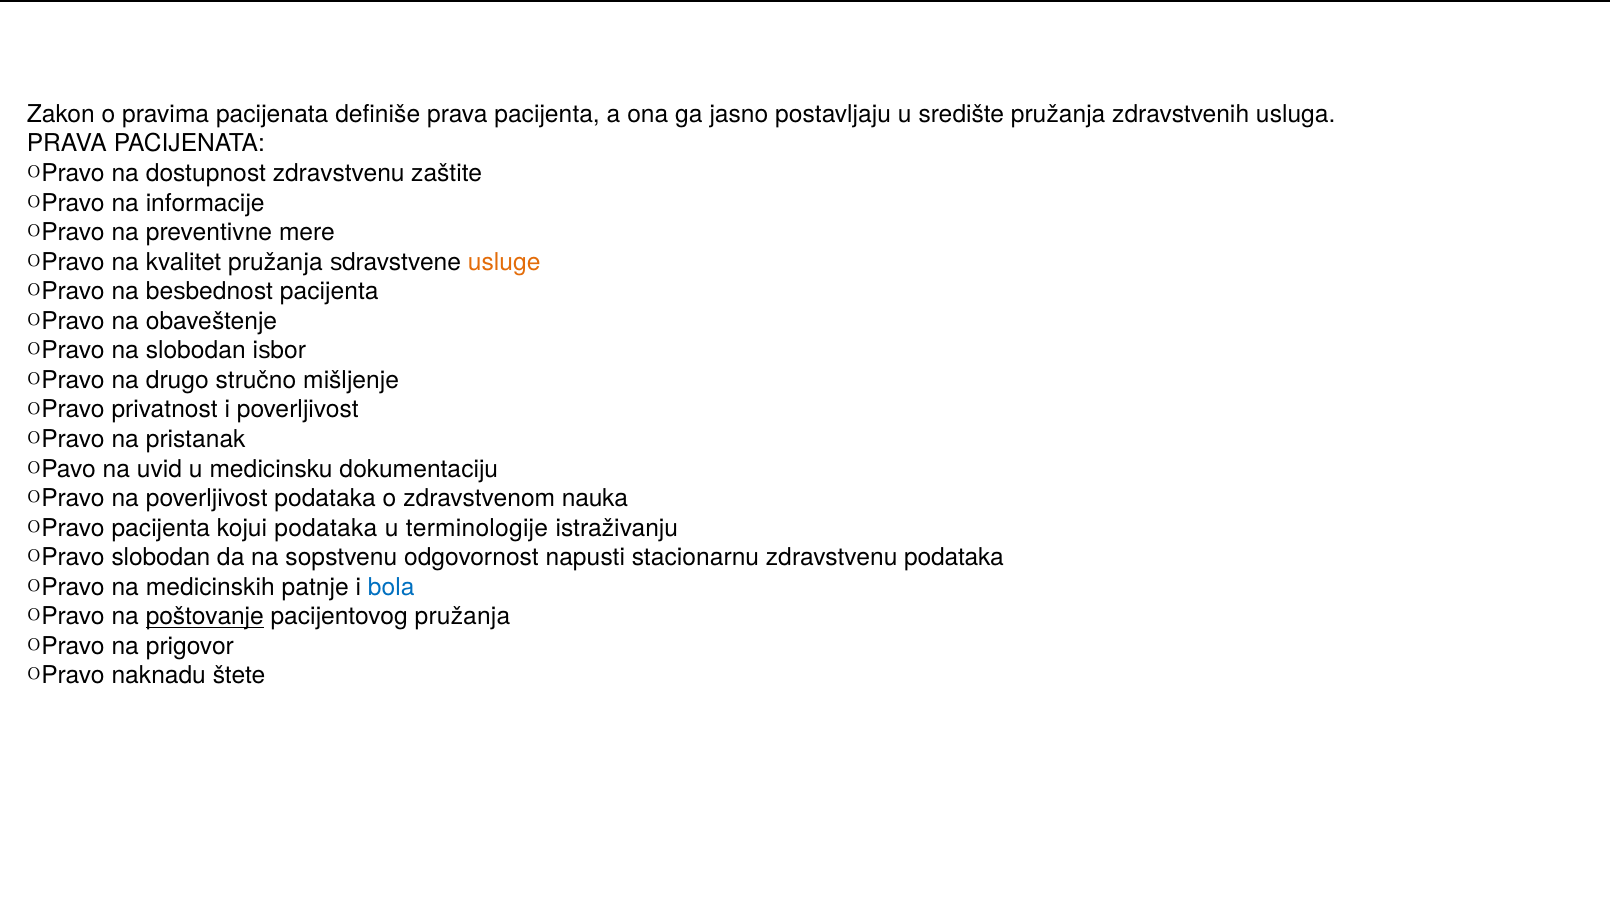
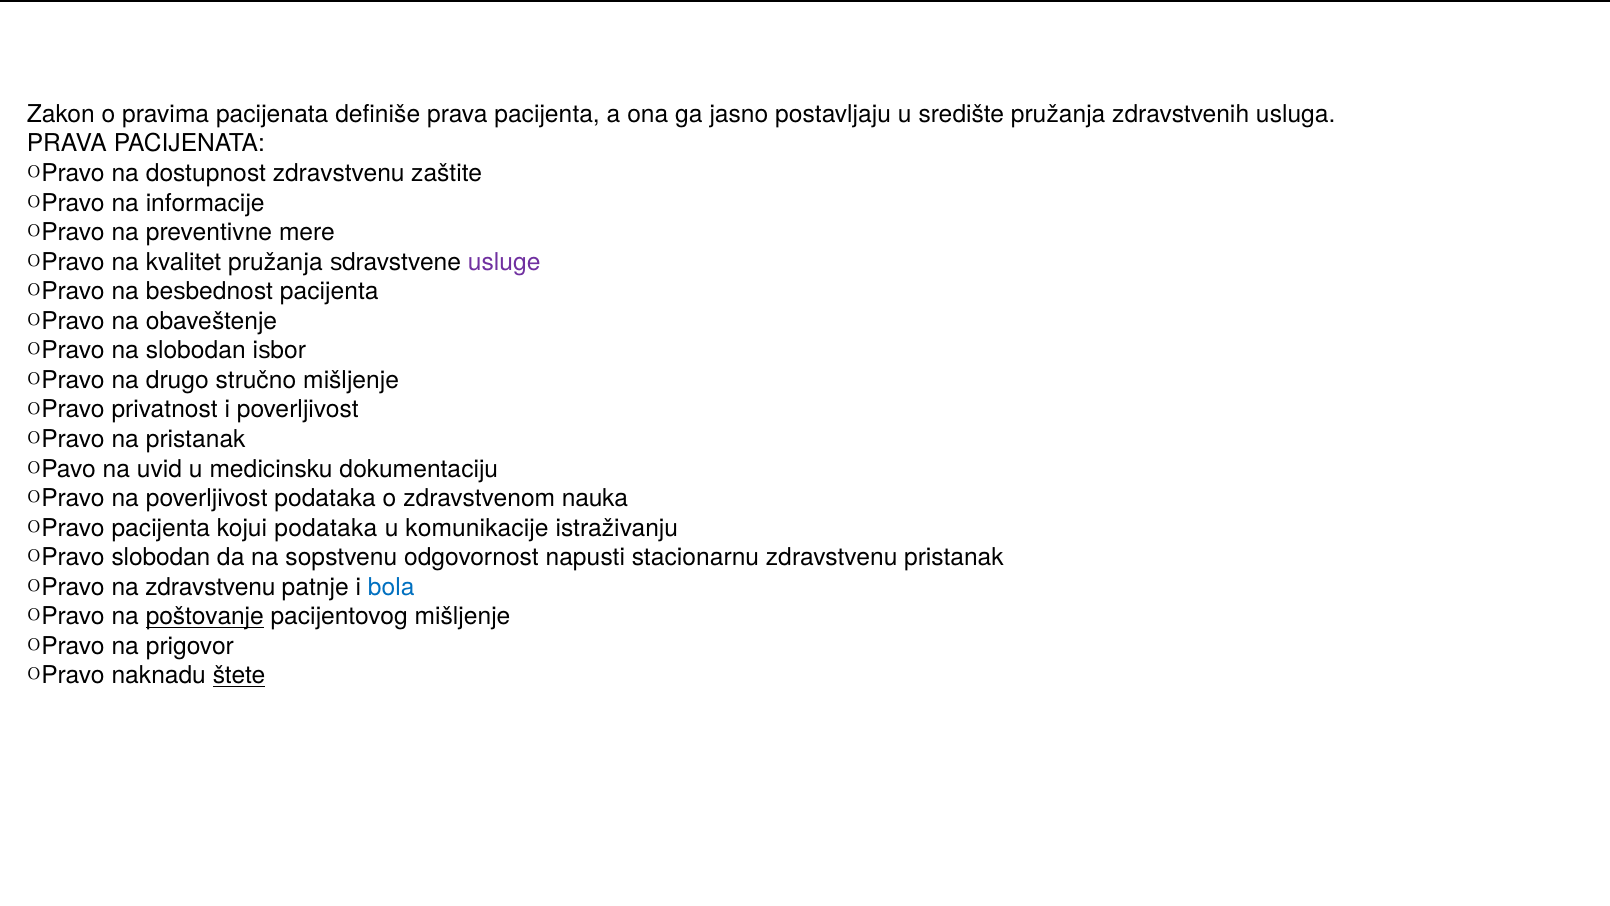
usluge colour: orange -> purple
terminologije: terminologije -> komunikacije
zdravstvenu podataka: podataka -> pristanak
na medicinskih: medicinskih -> zdravstvenu
pacijentovog pružanja: pružanja -> mišljenje
štete underline: none -> present
